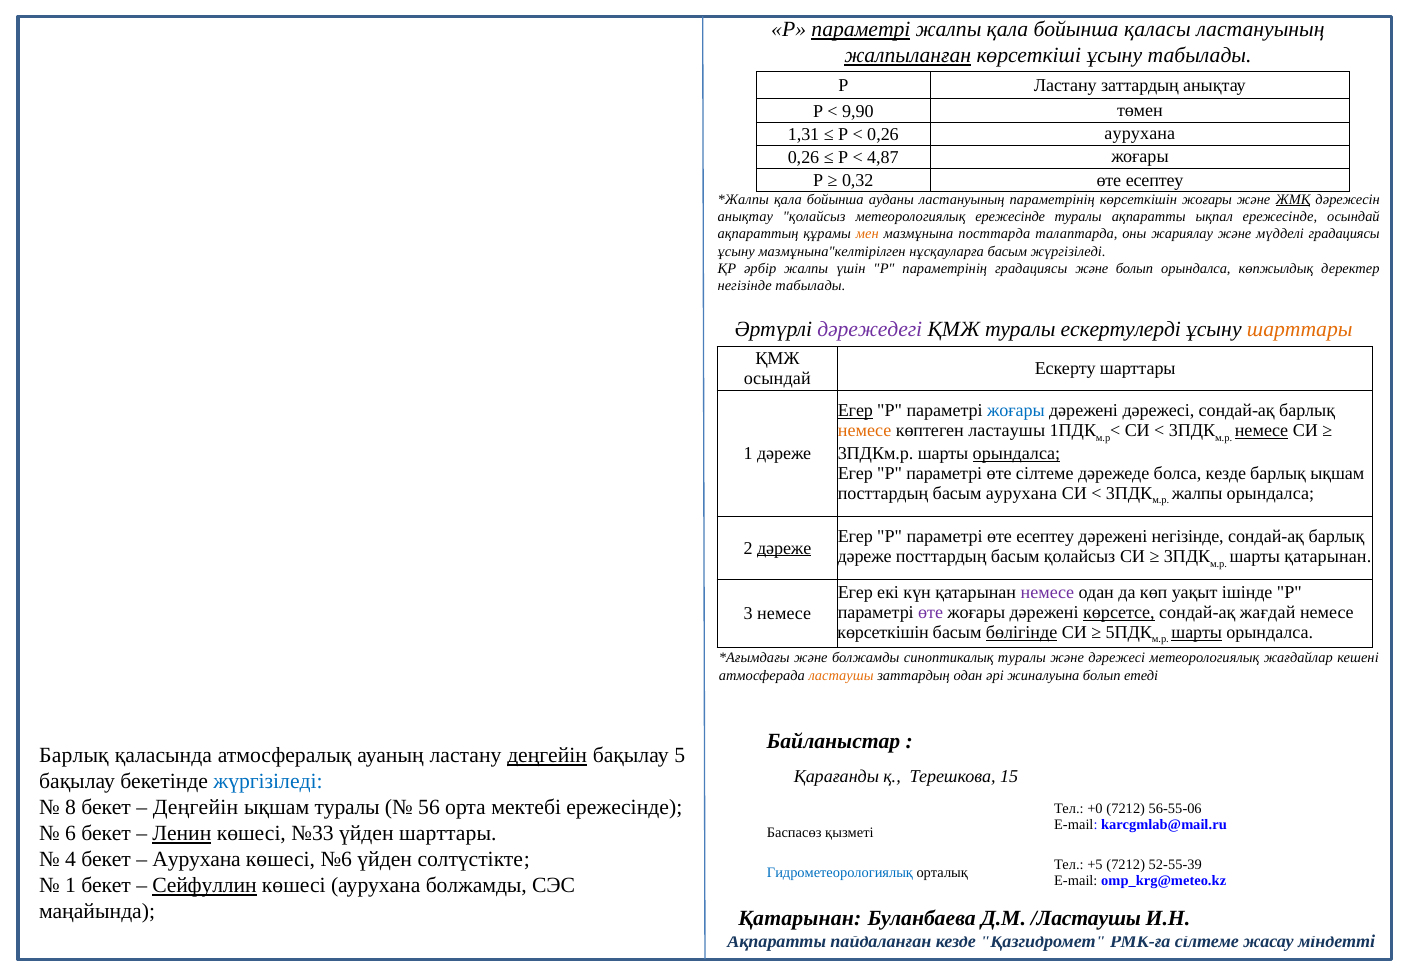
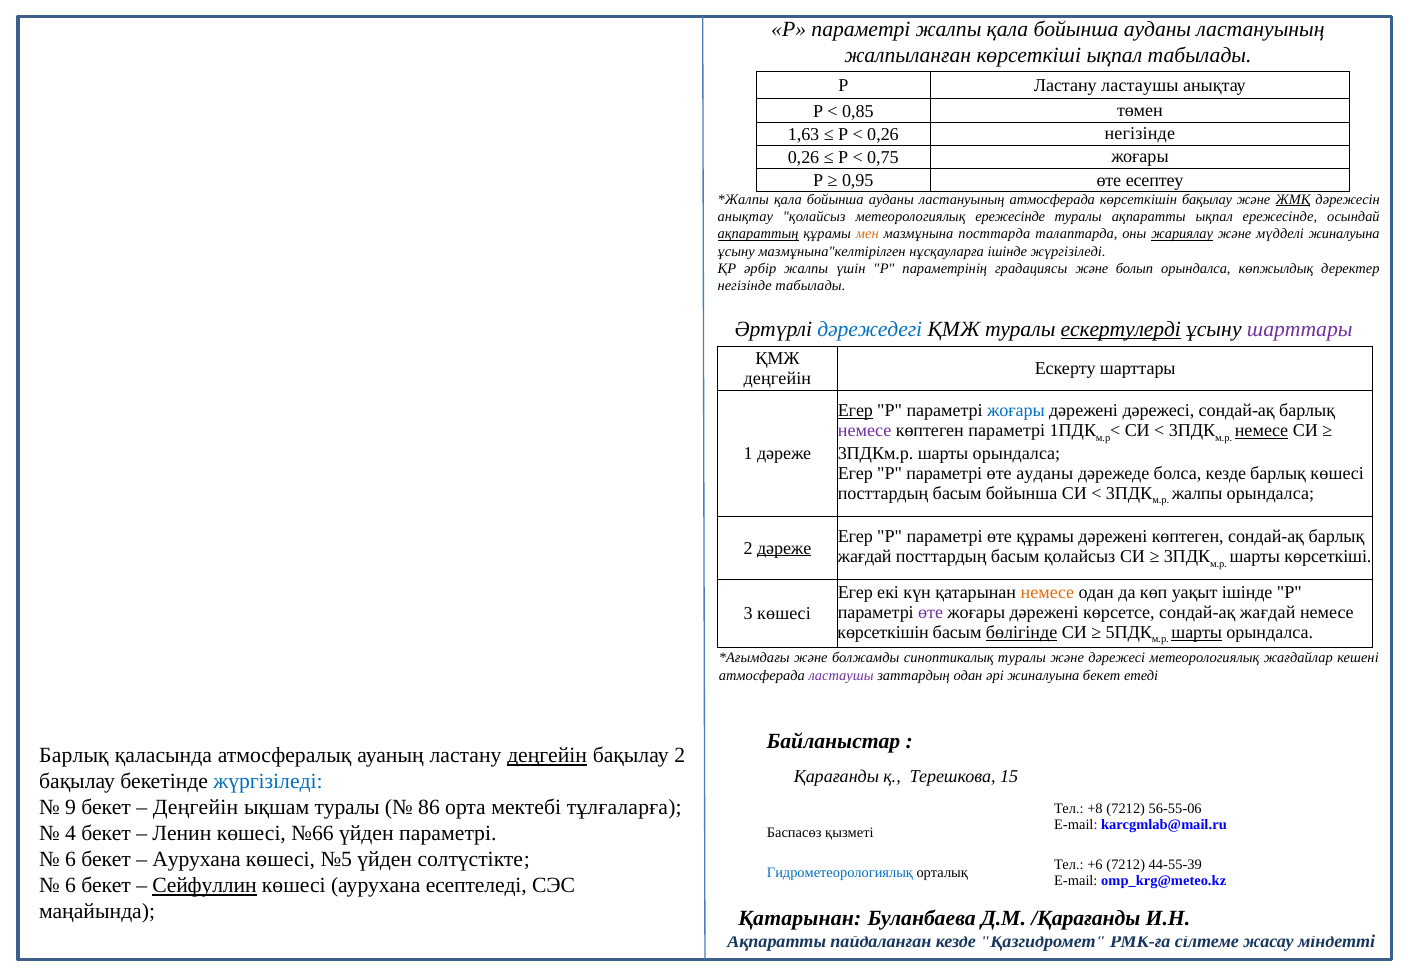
параметрі at (861, 30) underline: present -> none
жалпы қала бойынша қаласы: қаласы -> ауданы
жалпыланған underline: present -> none
көрсеткіші ұсыну: ұсыну -> ықпал
Ластану заттардың: заттардың -> ластаушы
9,90: 9,90 -> 0,85
1,31: 1,31 -> 1,63
0,26 аурухана: аурухана -> негізінде
4,87: 4,87 -> 0,75
0,32: 0,32 -> 0,95
ластануының параметрінің: параметрінің -> атмосферада
көрсеткішін жоғары: жоғары -> бақылау
ақпараттың underline: none -> present
жариялау underline: none -> present
мүдделі градациясы: градациясы -> жиналуына
нұсқауларға басым: басым -> ішінде
дәрежедегі colour: purple -> blue
ескертулерді underline: none -> present
шарттары at (1300, 329) colour: orange -> purple
осындай at (777, 378): осындай -> деңгейін
немесе at (865, 431) colour: orange -> purple
көптеген ластаушы: ластаушы -> параметрі
орындалса at (1016, 453) underline: present -> none
өте сілтеме: сілтеме -> ауданы
барлық ықшам: ықшам -> көшесі
басым аурухана: аурухана -> бойынша
параметрі өте есептеу: есептеу -> құрамы
дәрежені негізінде: негізінде -> көптеген
дәреже at (865, 557): дәреже -> жағдай
шарты қатарынан: қатарынан -> көрсеткіші
немесе at (1047, 593) colour: purple -> orange
көрсетсе underline: present -> none
3 немесе: немесе -> көшесі
ластаушы at (841, 676) colour: orange -> purple
жиналуына болып: болып -> бекет
бақылау 5: 5 -> 2
8: 8 -> 9
56: 56 -> 86
мектебі ережесінде: ережесінде -> тұлғаларға
+0: +0 -> +8
6: 6 -> 4
Ленин underline: present -> none
№33: №33 -> №66
үйден шарттары: шарттары -> параметрі
4 at (71, 860): 4 -> 6
№6: №6 -> №5
+5: +5 -> +6
52-55-39: 52-55-39 -> 44-55-39
1 at (71, 886): 1 -> 6
аурухана болжамды: болжамды -> есептеледі
/Ластаушы: /Ластаушы -> /Қарағанды
